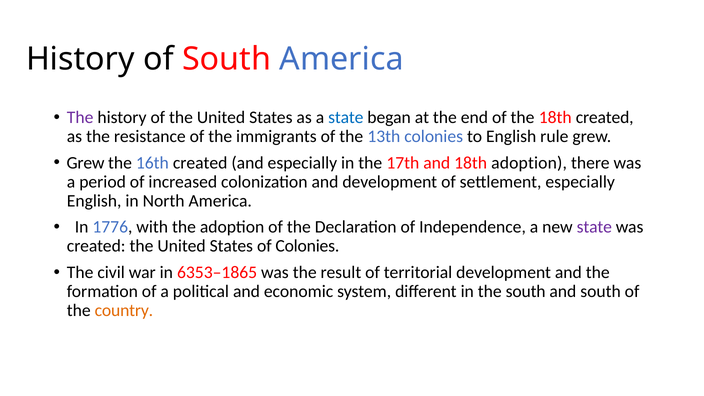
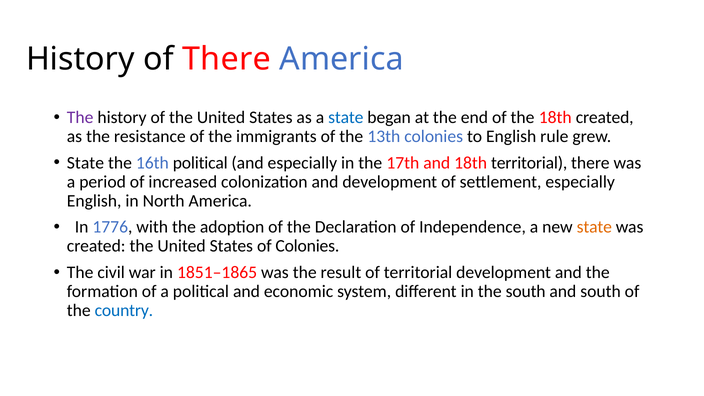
of South: South -> There
Grew at (86, 163): Grew -> State
16th created: created -> political
18th adoption: adoption -> territorial
state at (594, 227) colour: purple -> orange
6353–1865: 6353–1865 -> 1851–1865
country colour: orange -> blue
